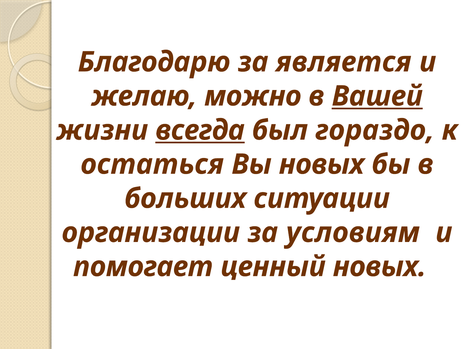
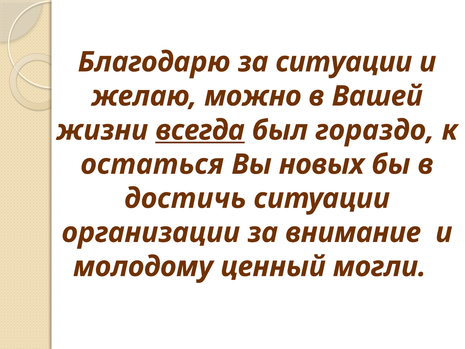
за является: является -> ситуации
Вашей underline: present -> none
больших: больших -> достичь
условиям: условиям -> внимание
помогает: помогает -> молодому
ценный новых: новых -> могли
